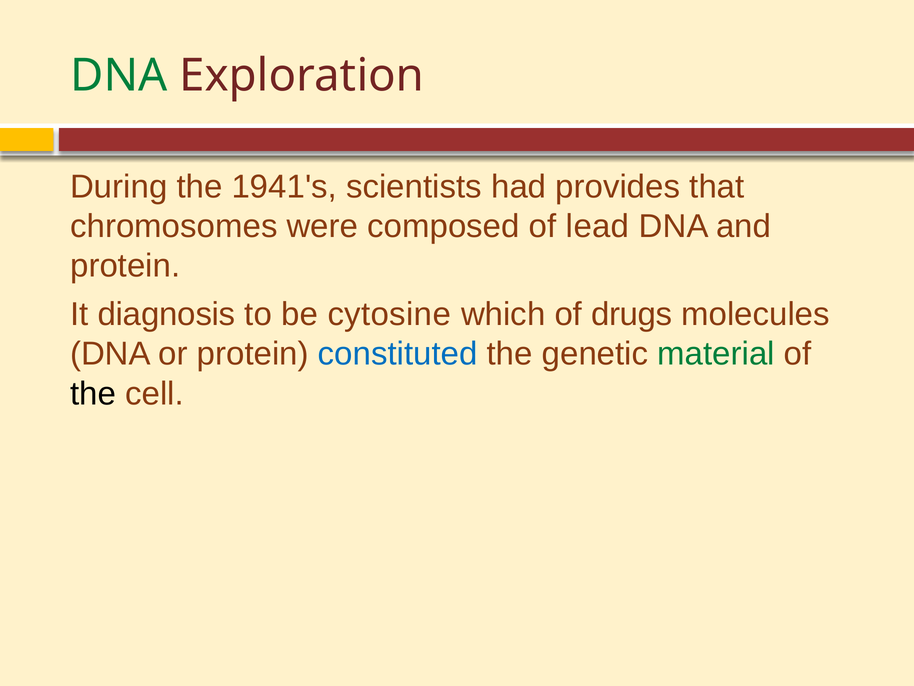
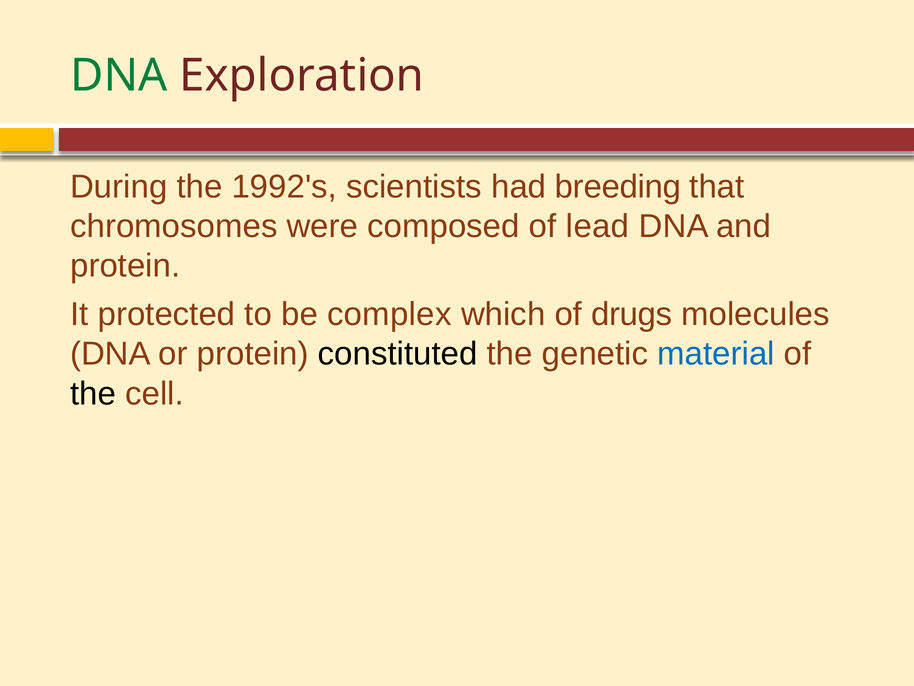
1941's: 1941's -> 1992's
provides: provides -> breeding
diagnosis: diagnosis -> protected
cytosine: cytosine -> complex
constituted colour: blue -> black
material colour: green -> blue
